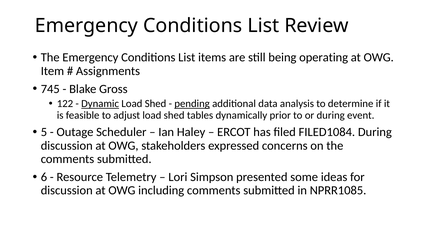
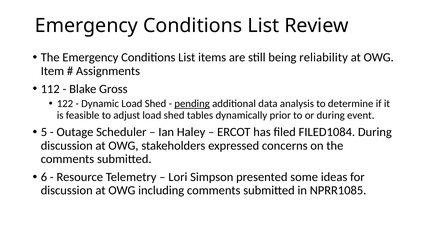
operating: operating -> reliability
745: 745 -> 112
Dynamic underline: present -> none
